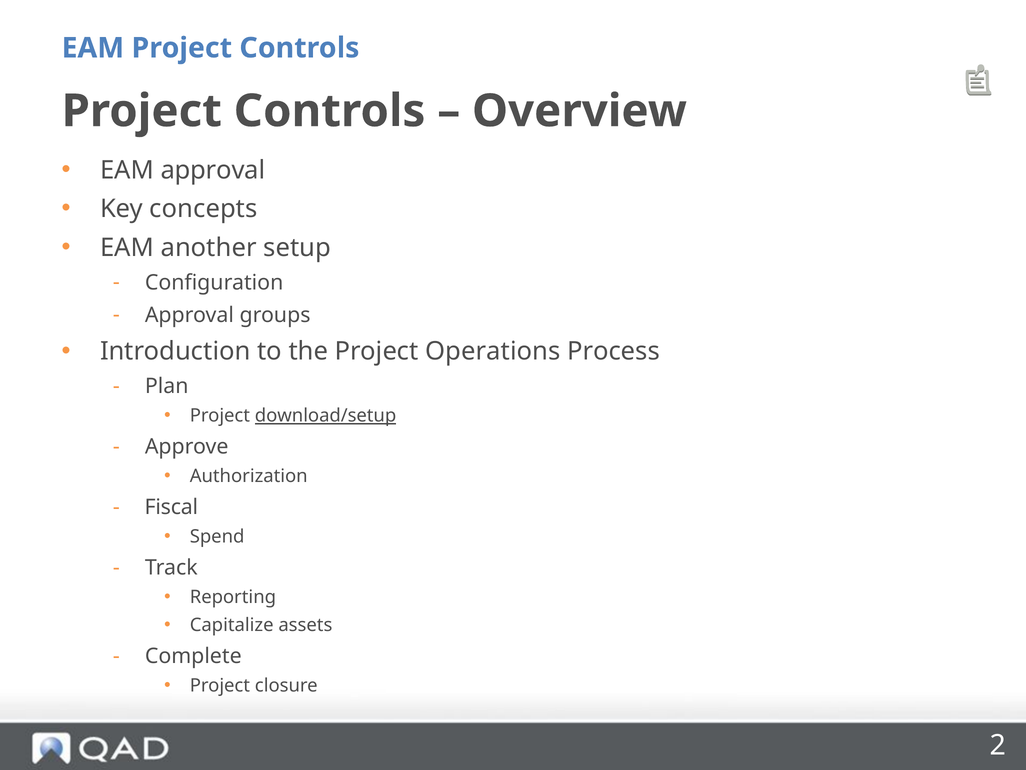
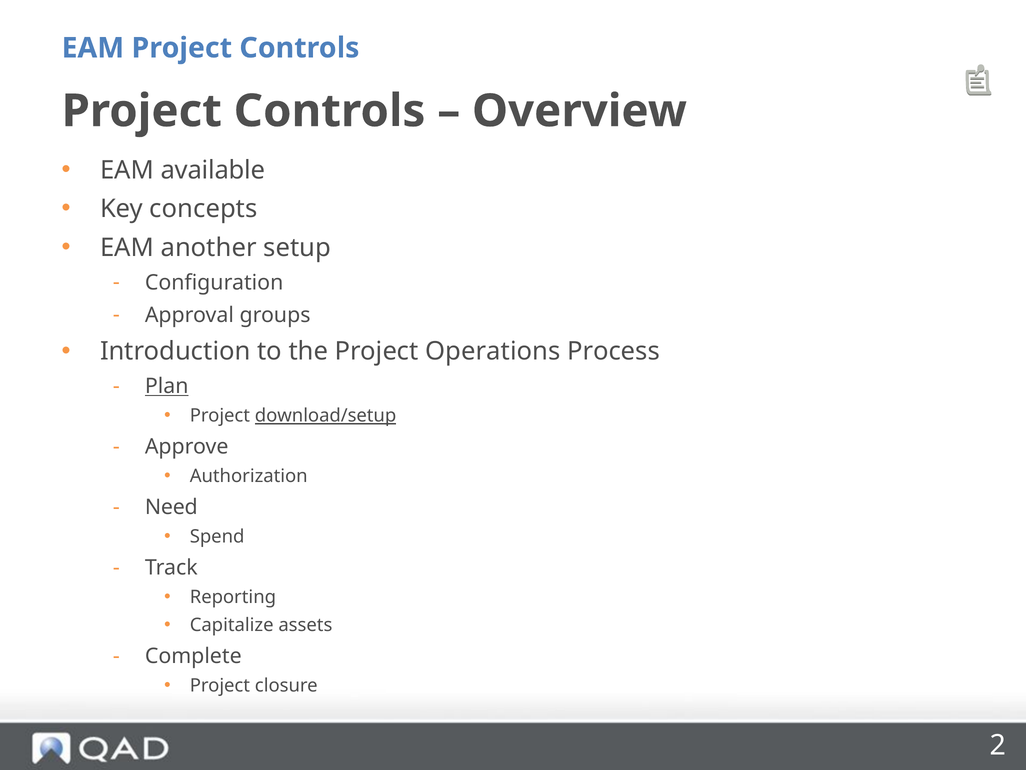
EAM approval: approval -> available
Plan underline: none -> present
Fiscal: Fiscal -> Need
